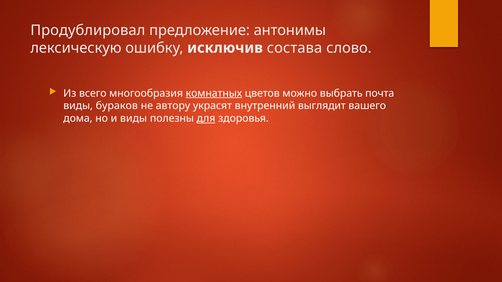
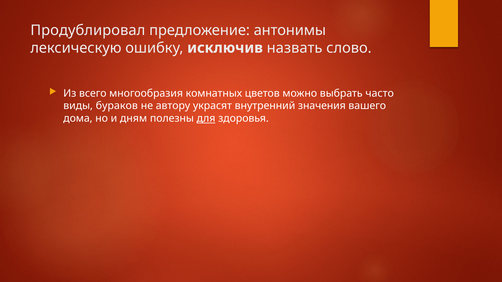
состава: состава -> назвать
комнатных underline: present -> none
почта: почта -> часто
выглядит: выглядит -> значения
и виды: виды -> дням
